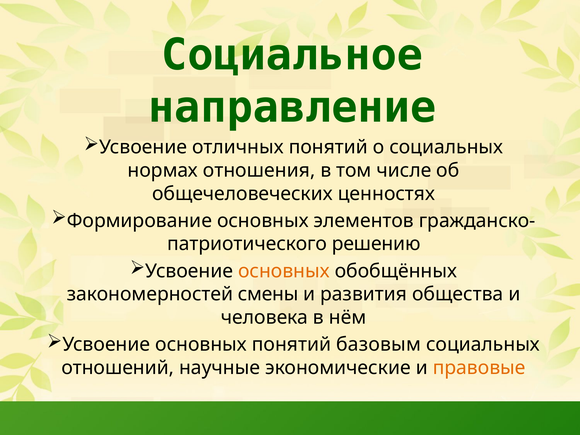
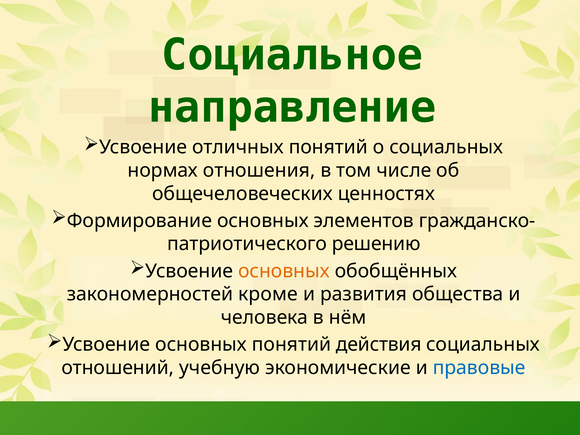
смены: смены -> кроме
базовым: базовым -> действия
научные: научные -> учебную
правовые colour: orange -> blue
